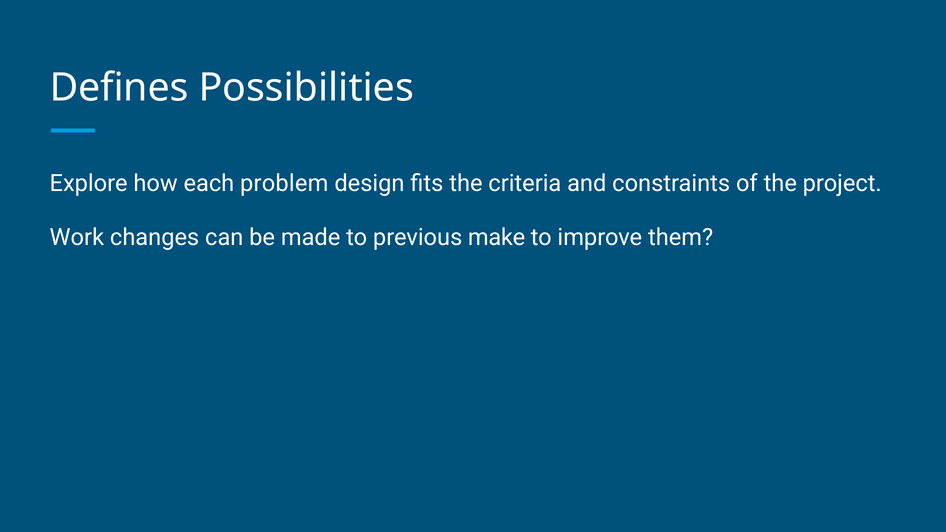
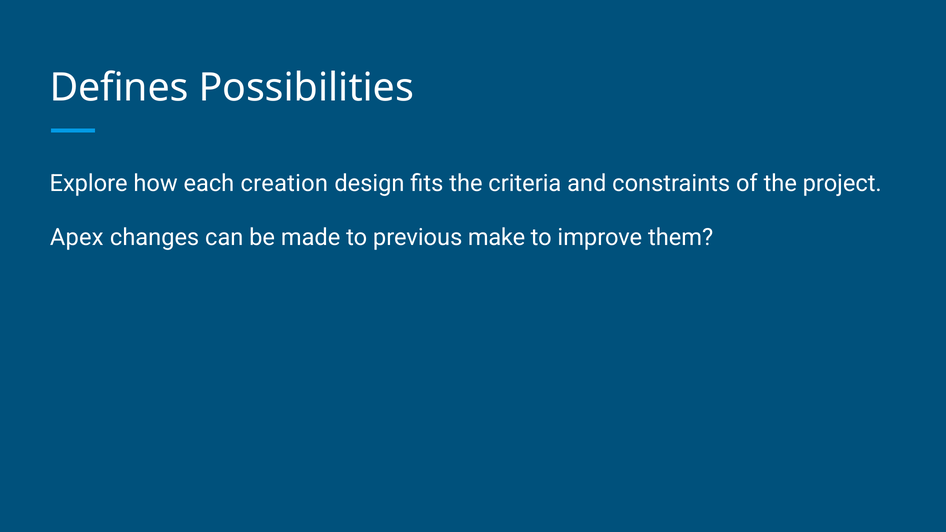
problem: problem -> creation
Work: Work -> Apex
